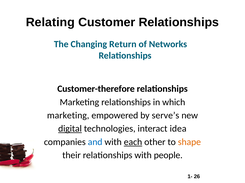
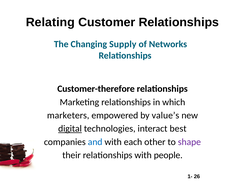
Return: Return -> Supply
marketing at (68, 116): marketing -> marketers
serve’s: serve’s -> value’s
idea: idea -> best
each underline: present -> none
shape colour: orange -> purple
